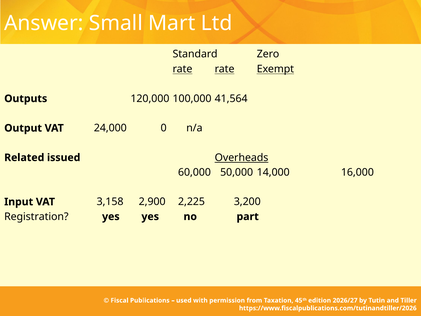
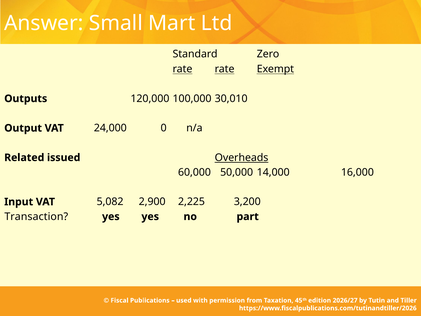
41,564: 41,564 -> 30,010
3,158: 3,158 -> 5,082
Registration: Registration -> Transaction
